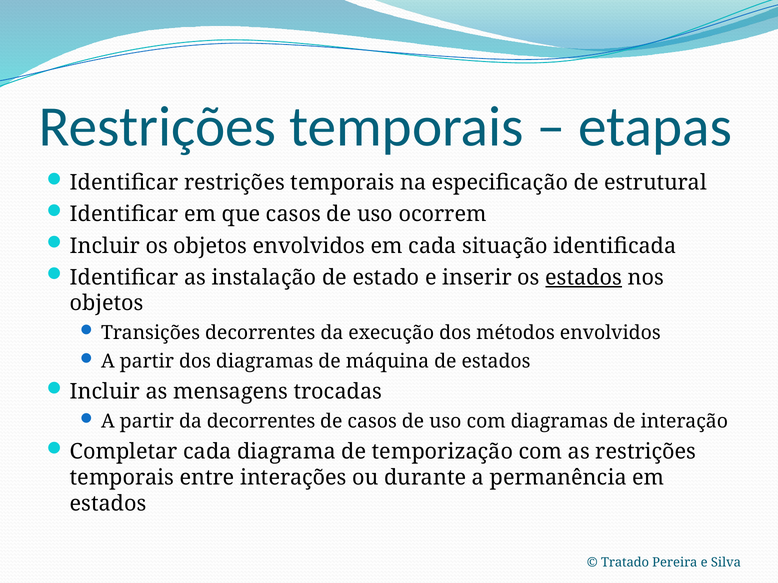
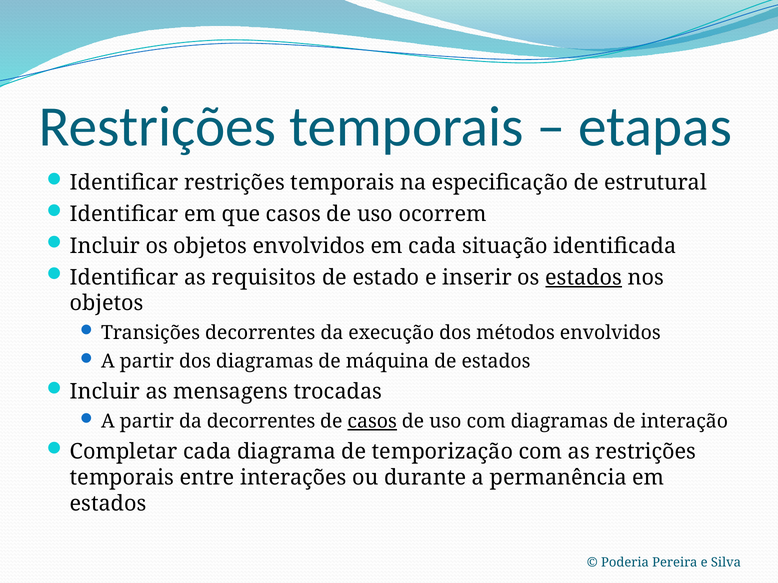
instalação: instalação -> requisitos
casos at (372, 422) underline: none -> present
Tratado: Tratado -> Poderia
